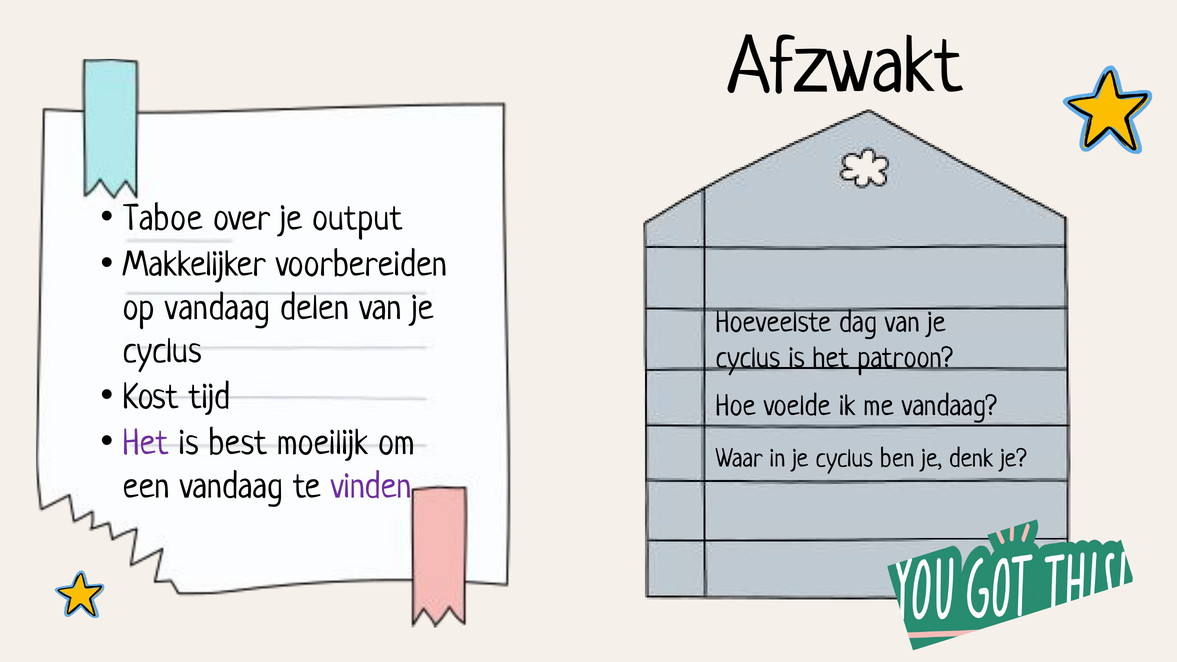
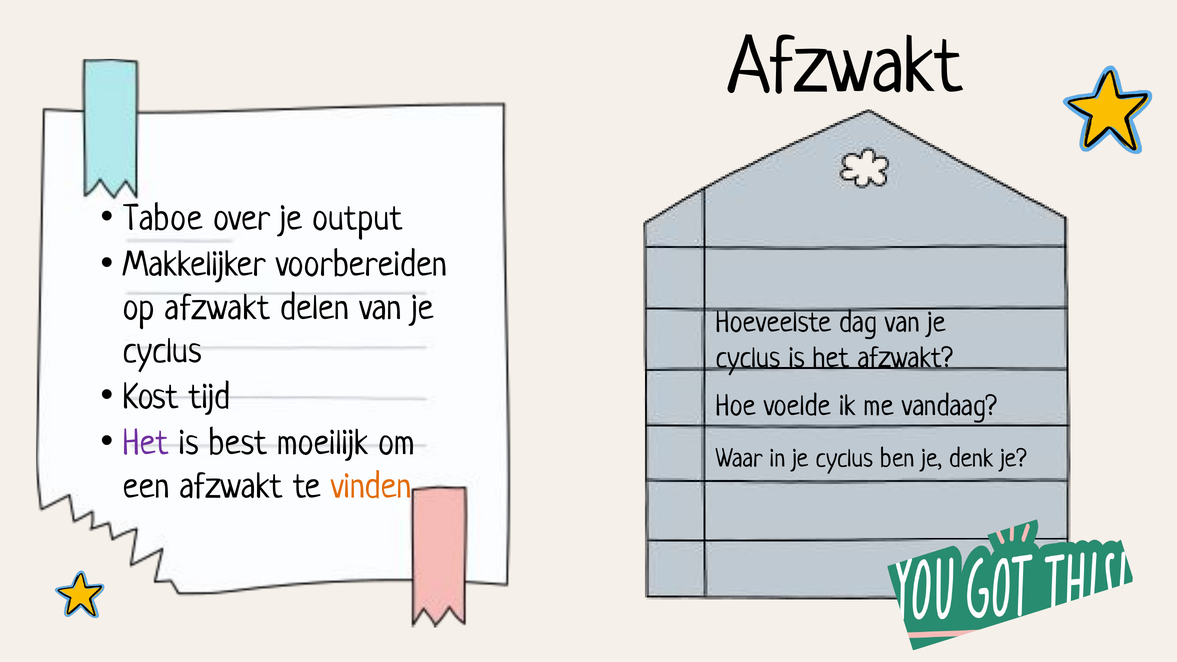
op vandaag: vandaag -> afzwakt
het patroon: patroon -> afzwakt
een vandaag: vandaag -> afzwakt
vinden colour: purple -> orange
